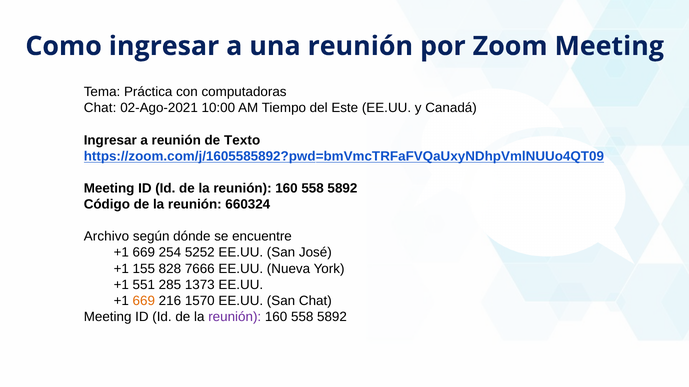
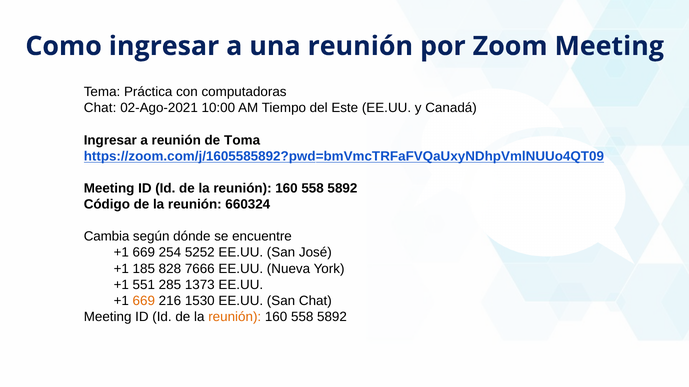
Texto: Texto -> Toma
Archivo: Archivo -> Cambia
155: 155 -> 185
1570: 1570 -> 1530
reunión at (235, 317) colour: purple -> orange
